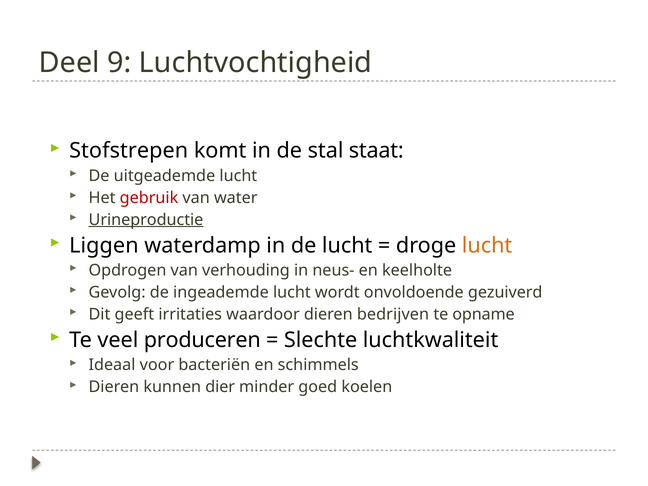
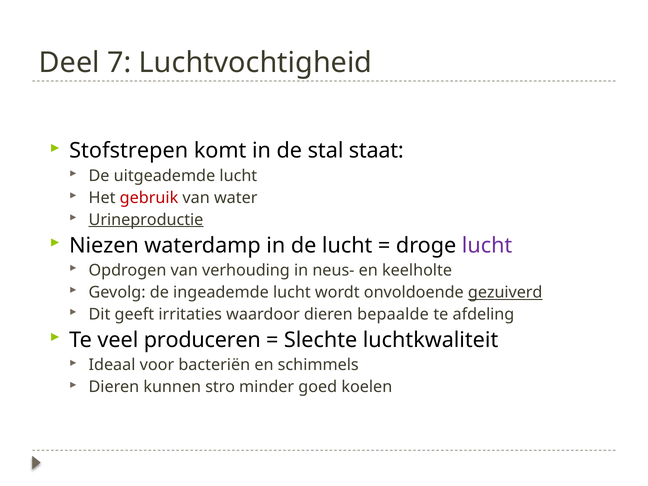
9: 9 -> 7
Liggen: Liggen -> Niezen
lucht at (487, 246) colour: orange -> purple
gezuiverd underline: none -> present
bedrijven: bedrijven -> bepaalde
opname: opname -> afdeling
dier: dier -> stro
